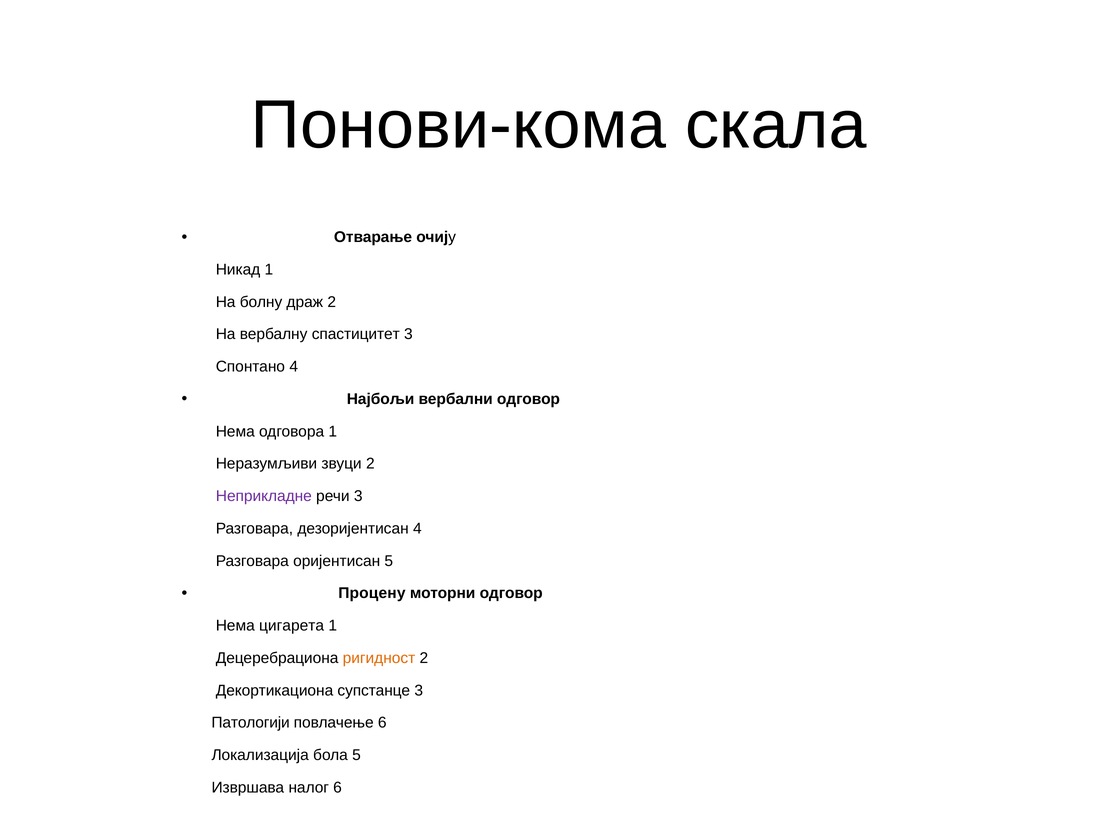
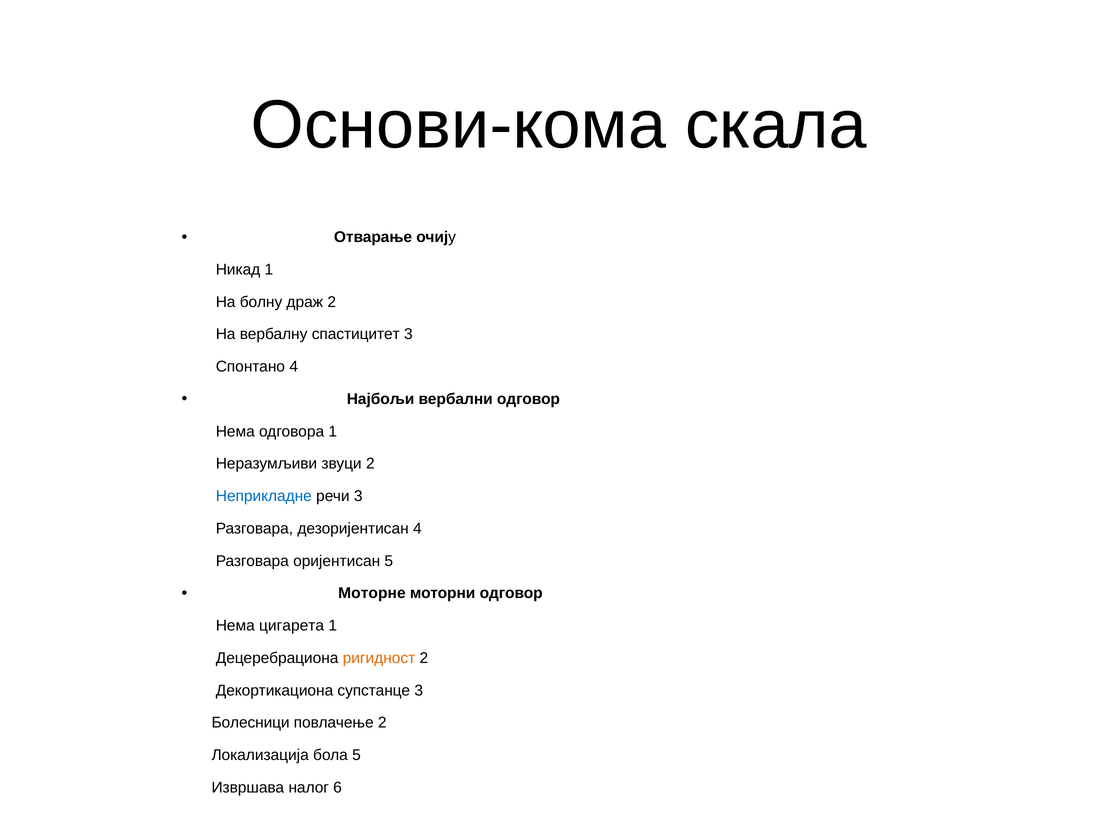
Понови-кома: Понови-кома -> Основи-кома
Неприкладне colour: purple -> blue
Процену: Процену -> Моторне
Патологији: Патологији -> Болесници
повлачење 6: 6 -> 2
